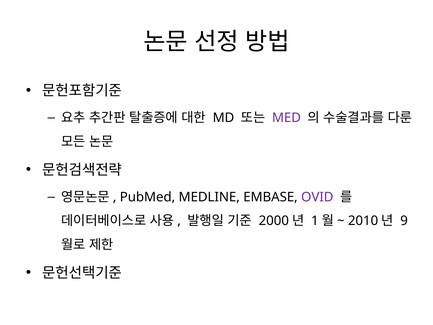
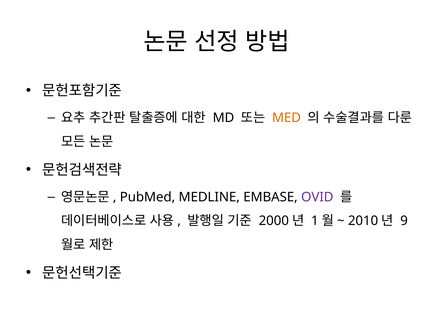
MED colour: purple -> orange
